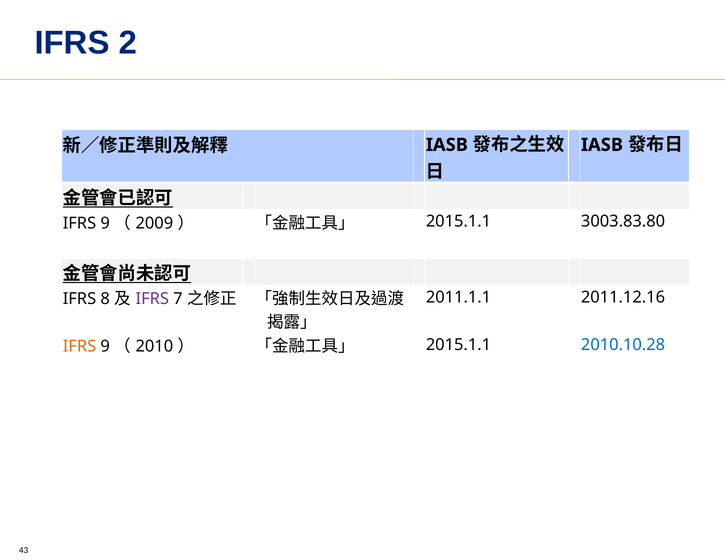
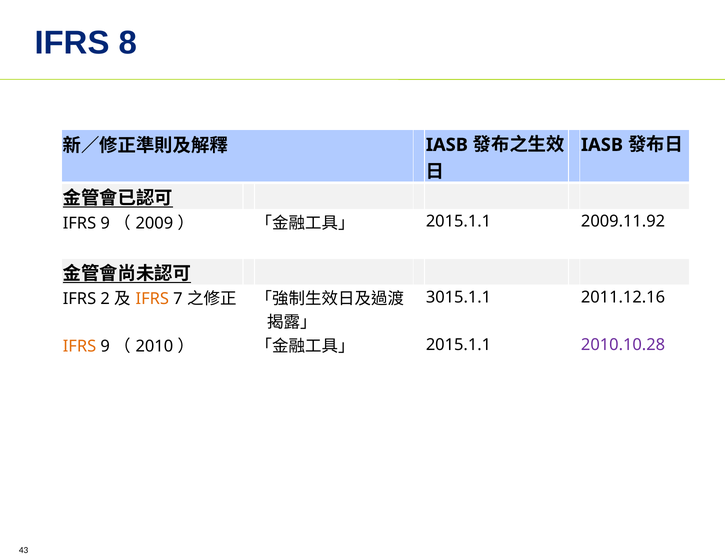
2: 2 -> 8
3003.83.80: 3003.83.80 -> 2009.11.92
2011.1.1: 2011.1.1 -> 3015.1.1
8: 8 -> 2
IFRS at (152, 299) colour: purple -> orange
2010.10.28 colour: blue -> purple
